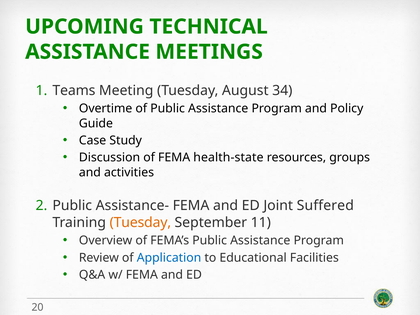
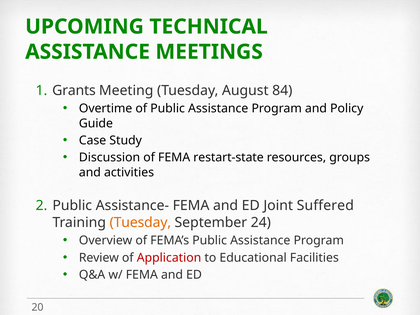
Teams: Teams -> Grants
34: 34 -> 84
health-state: health-state -> restart-state
11: 11 -> 24
Application colour: blue -> red
